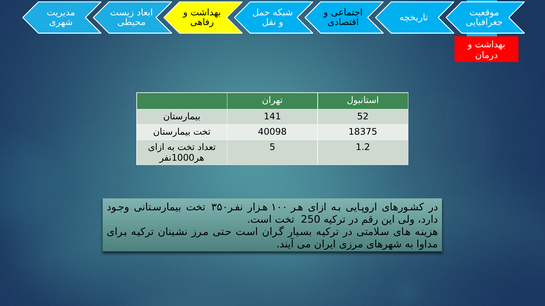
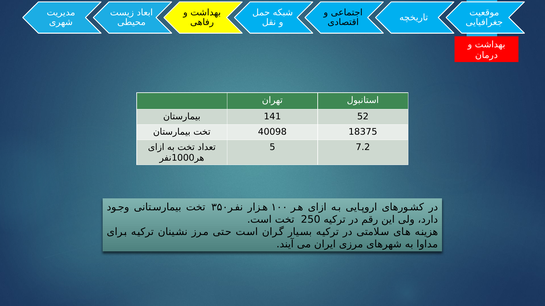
1.2: 1.2 -> 7.2
